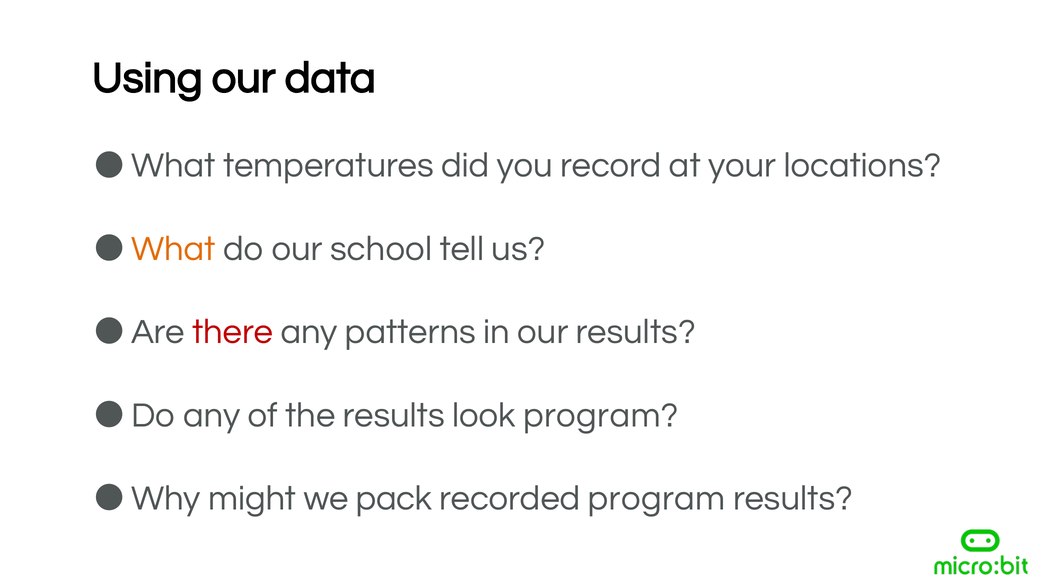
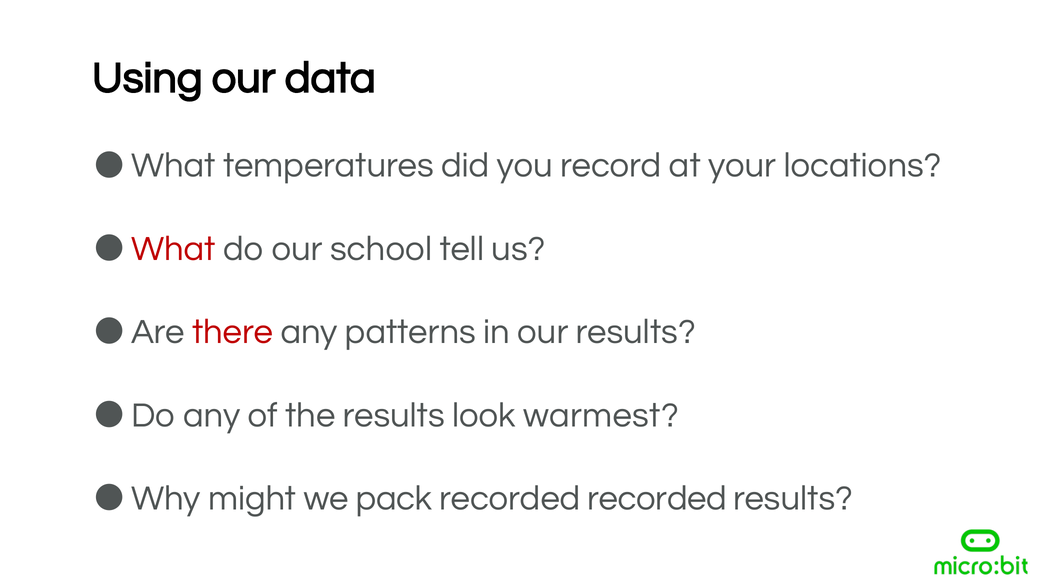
What at (173, 248) colour: orange -> red
look program: program -> warmest
recorded program: program -> recorded
